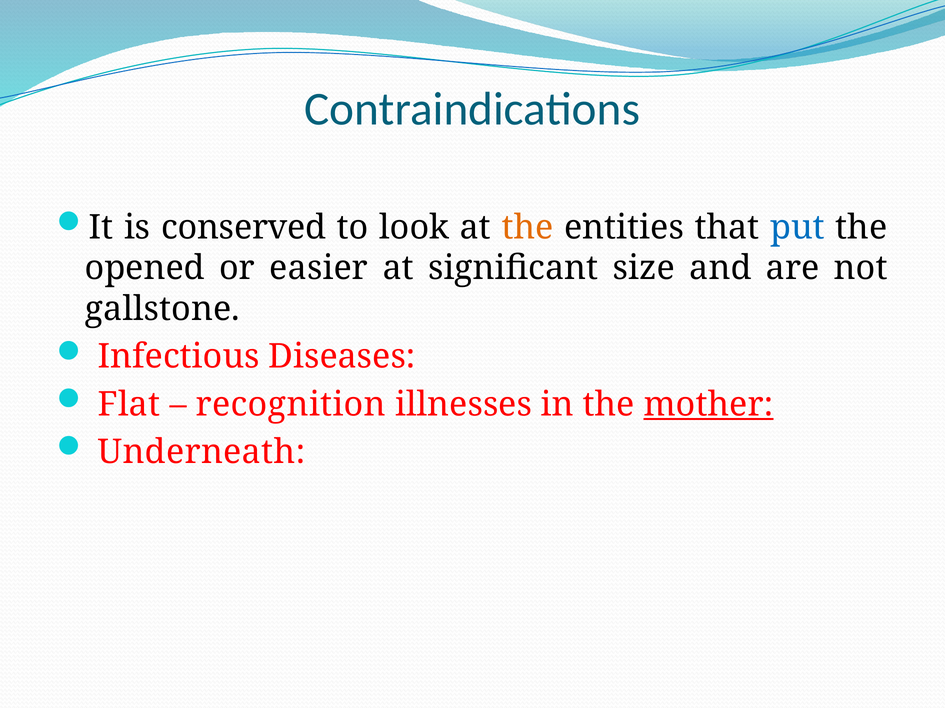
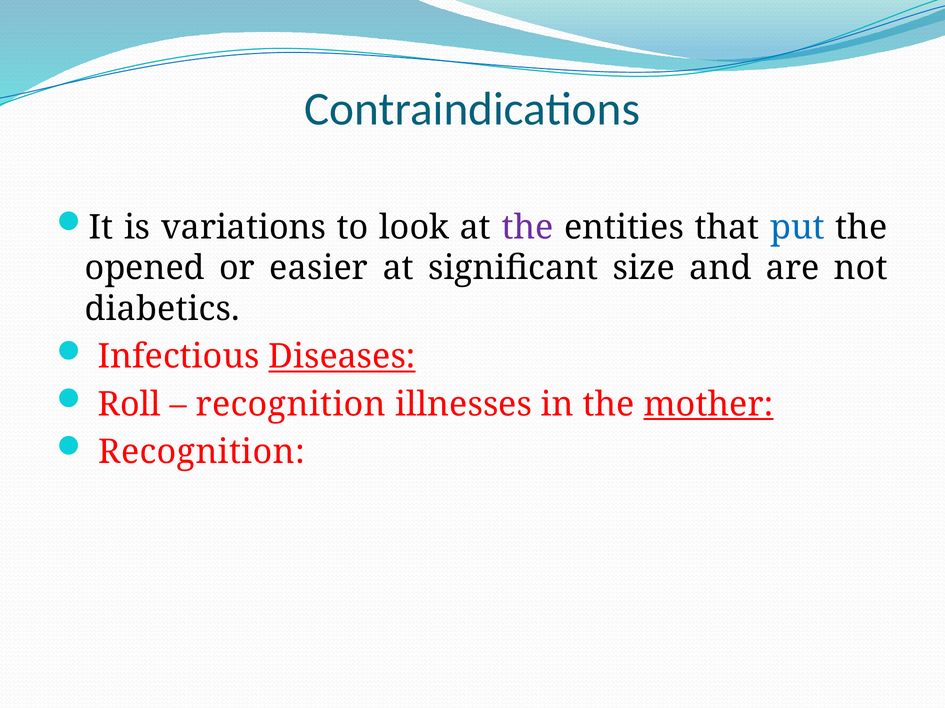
conserved: conserved -> variations
the at (528, 228) colour: orange -> purple
gallstone: gallstone -> diabetics
Diseases underline: none -> present
Flat: Flat -> Roll
Underneath at (202, 453): Underneath -> Recognition
